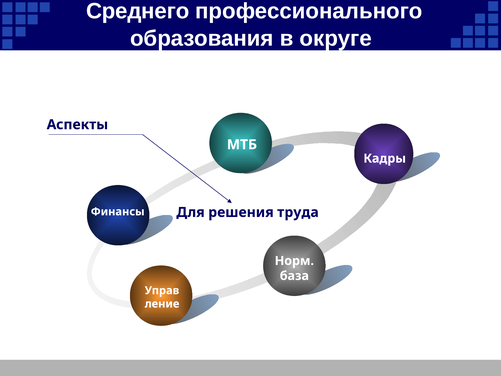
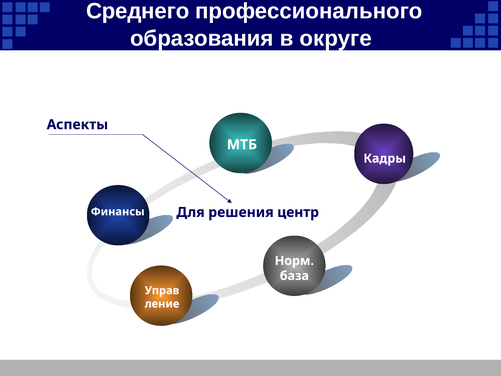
труда: труда -> центр
